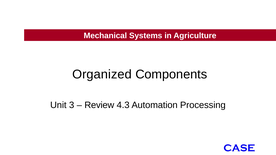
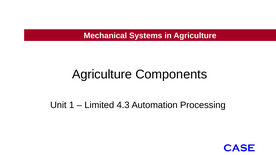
Organized at (102, 75): Organized -> Agriculture
3: 3 -> 1
Review: Review -> Limited
